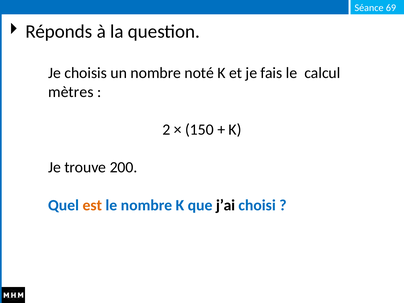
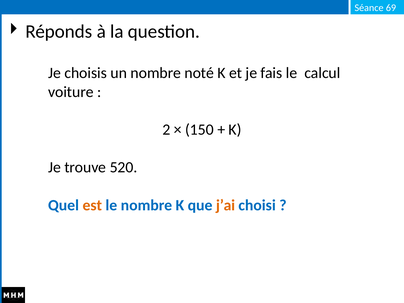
mètres: mètres -> voiture
200: 200 -> 520
j’ai colour: black -> orange
